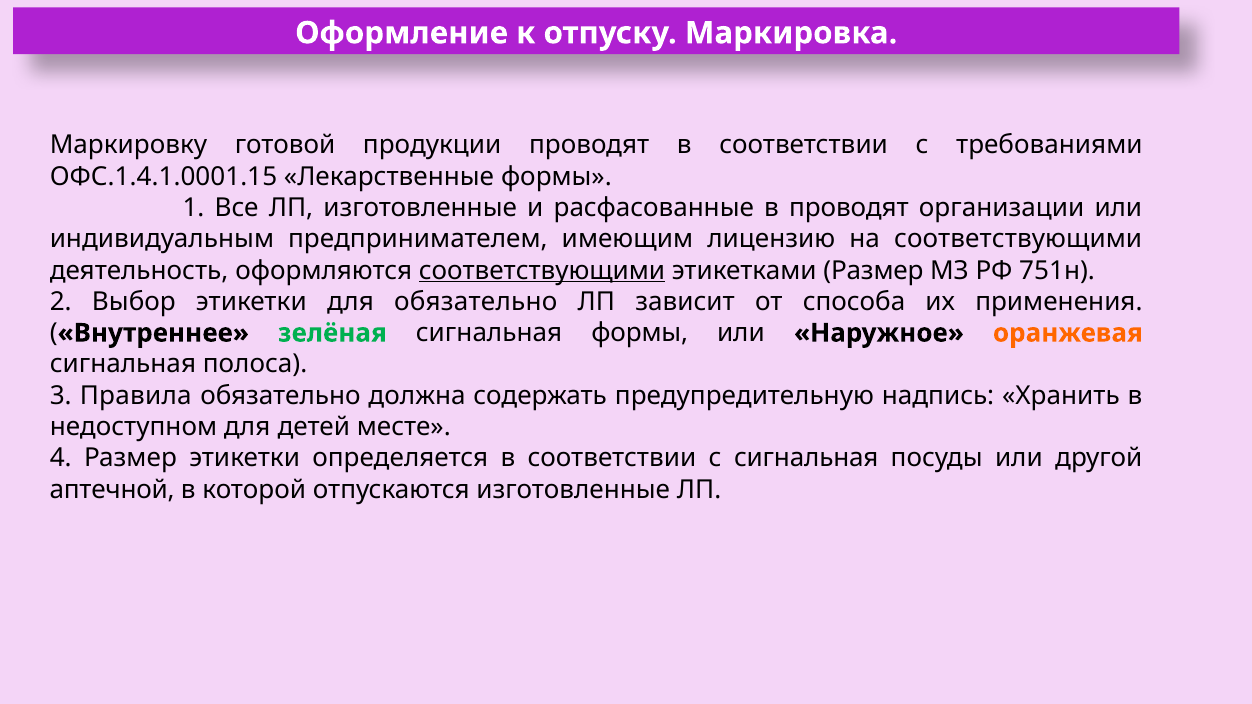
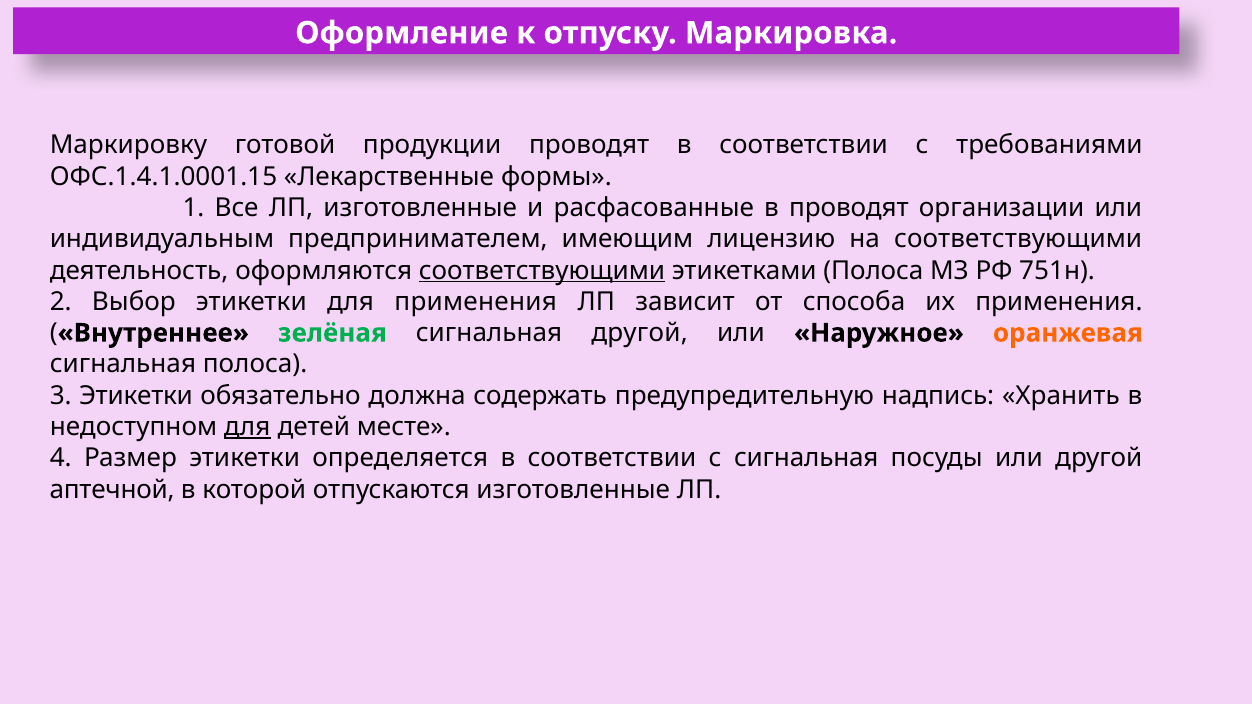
этикетками Размер: Размер -> Полоса
для обязательно: обязательно -> применения
сигнальная формы: формы -> другой
3 Правила: Правила -> Этикетки
для at (247, 427) underline: none -> present
